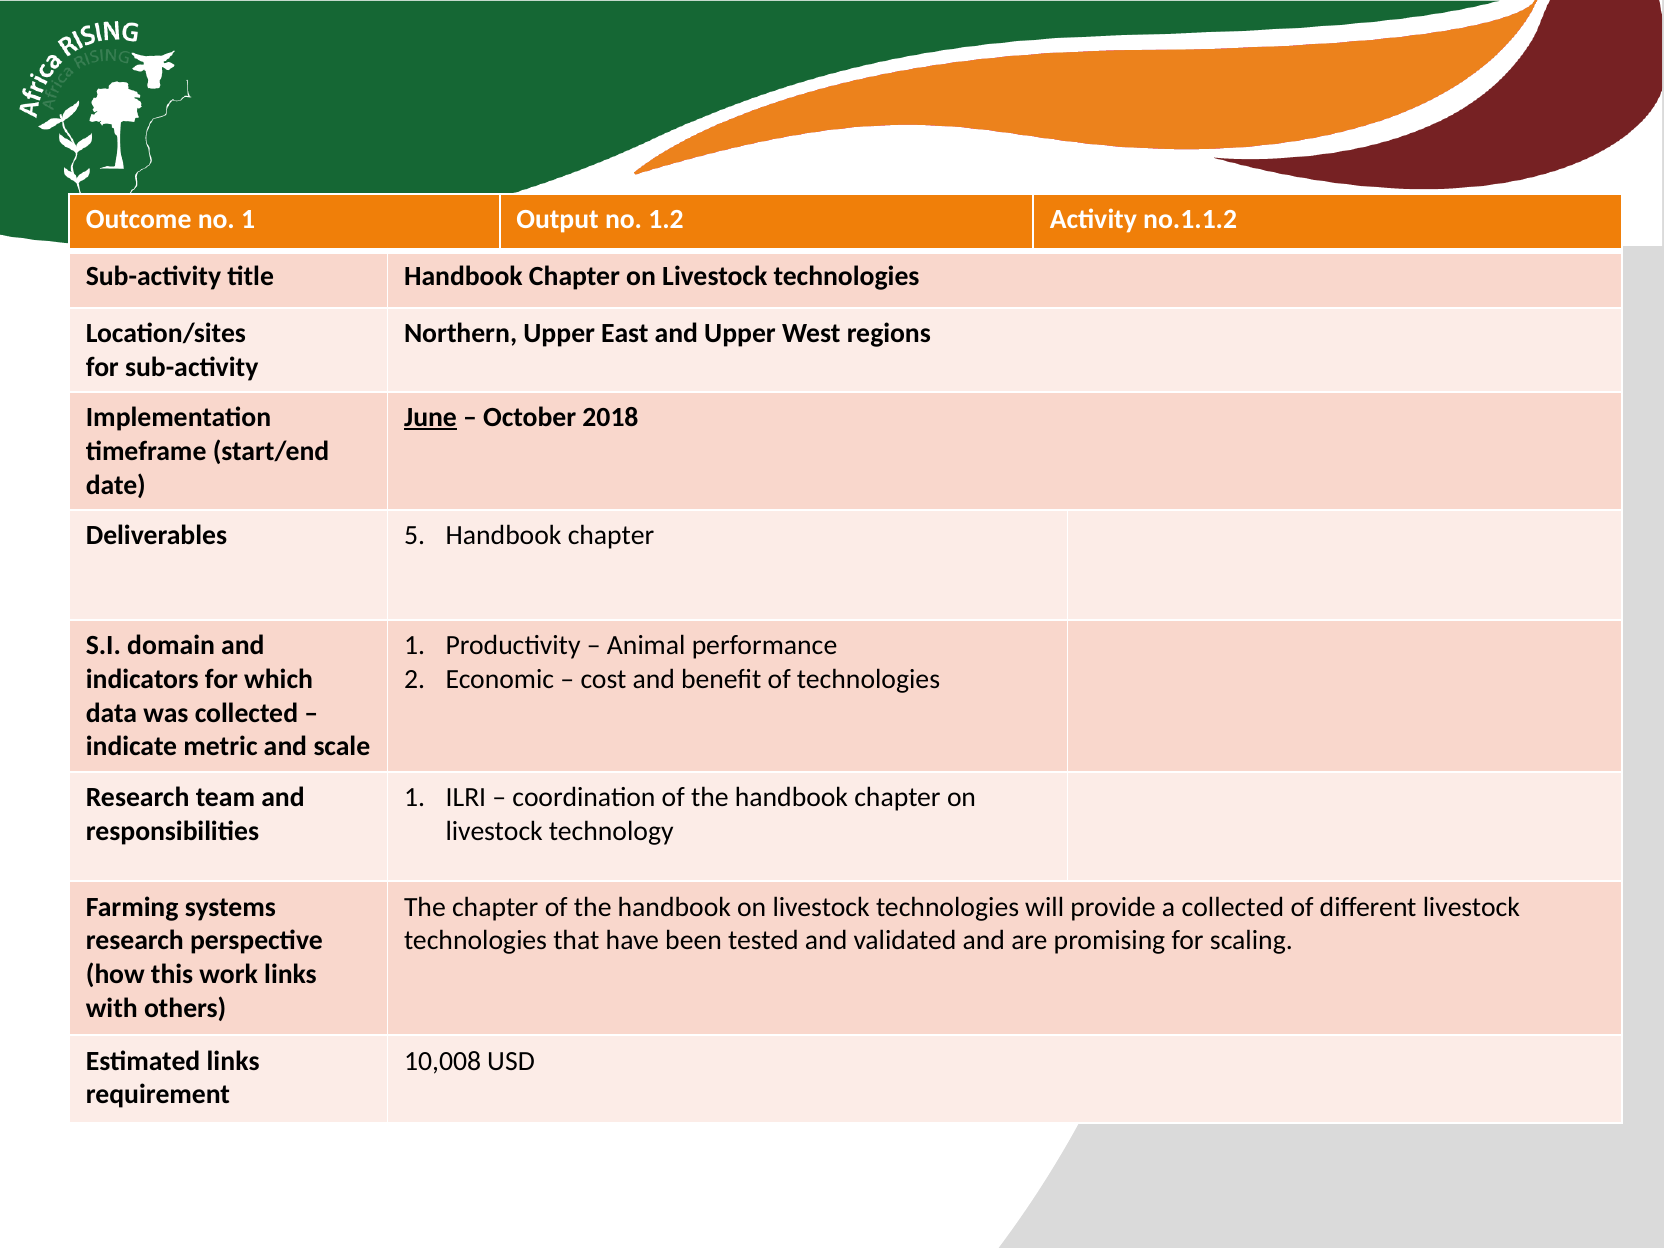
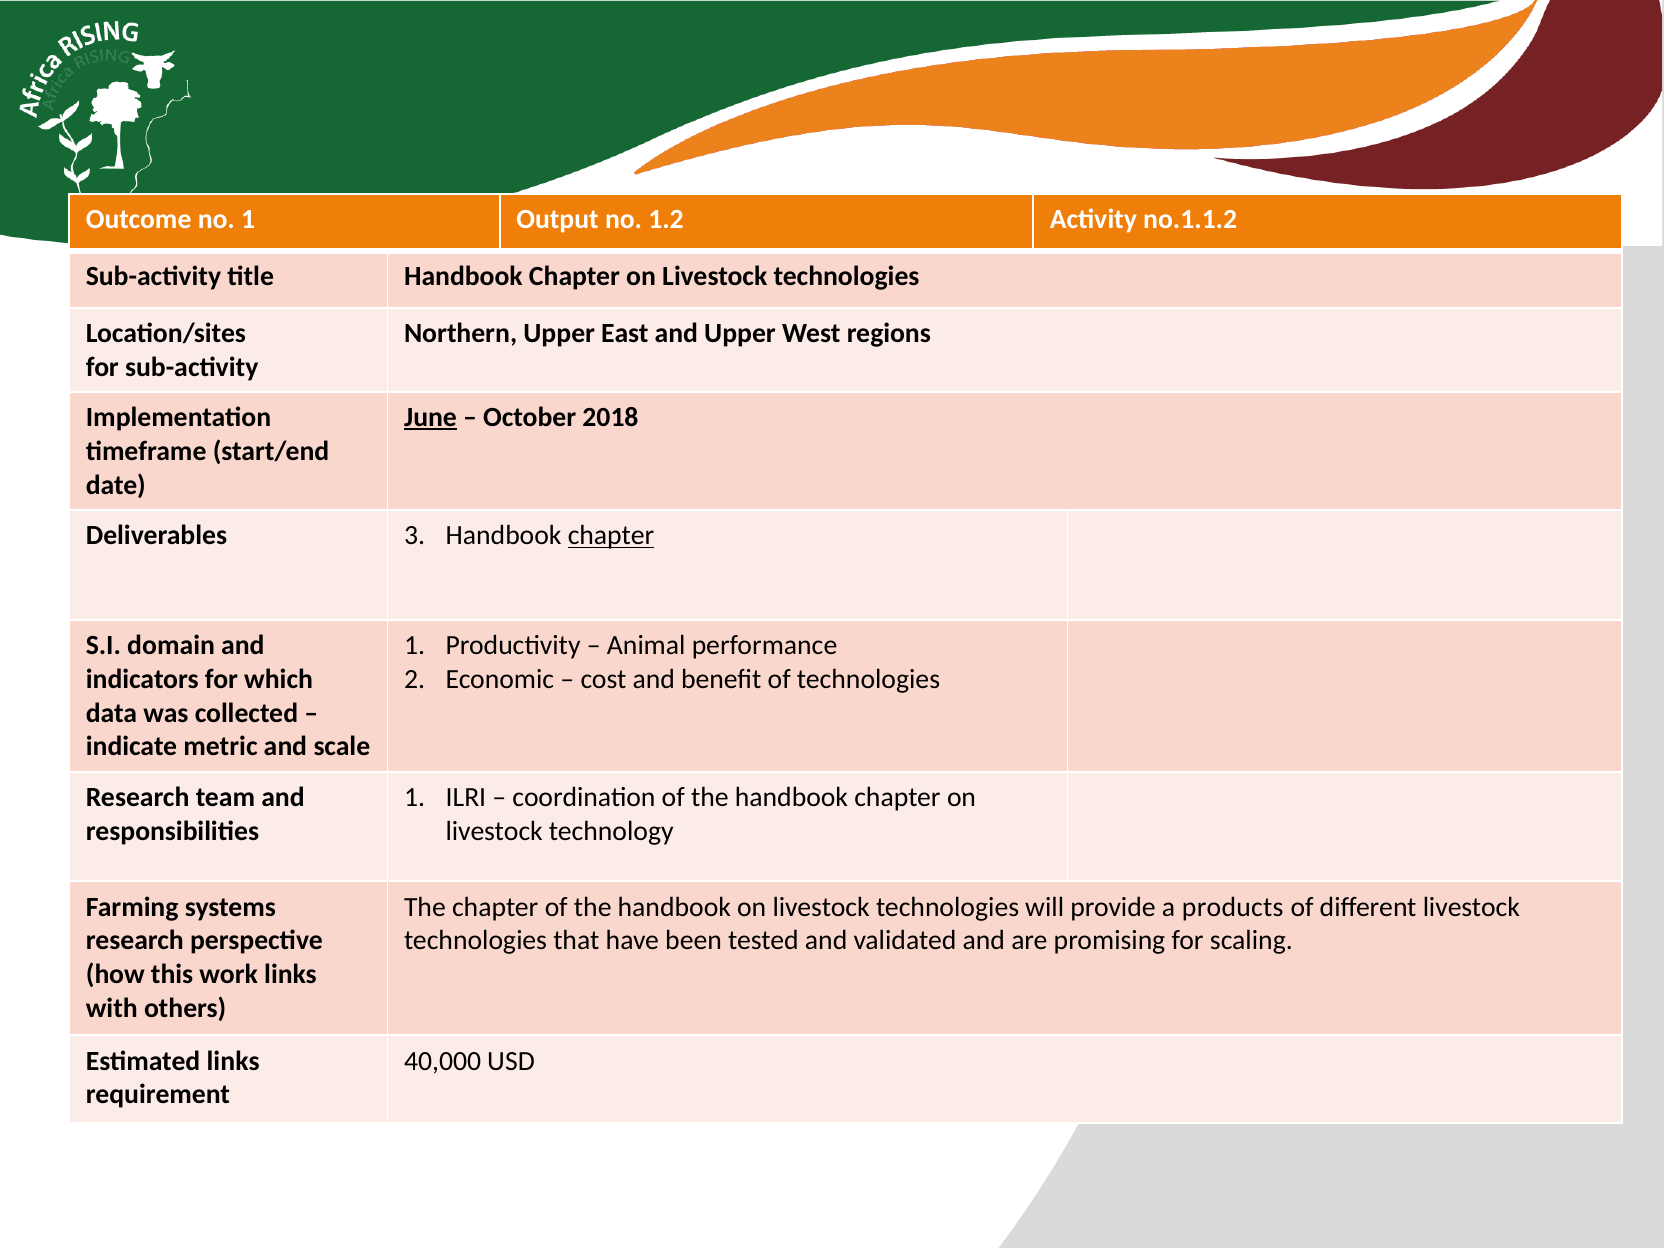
5: 5 -> 3
chapter at (611, 536) underline: none -> present
a collected: collected -> products
10,008: 10,008 -> 40,000
